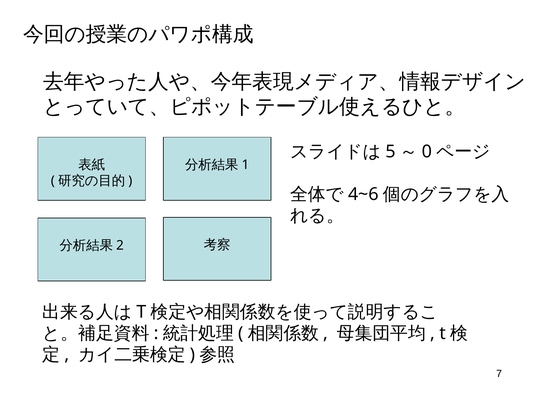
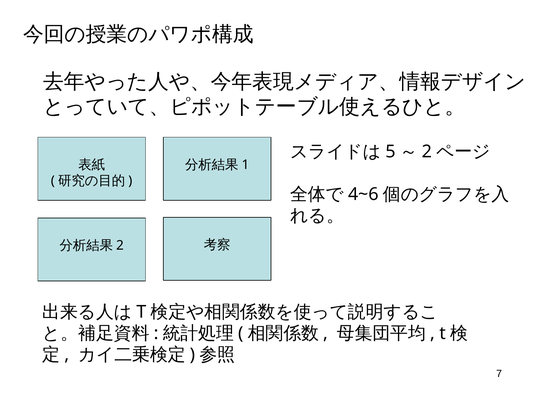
0: 0 -> 2
